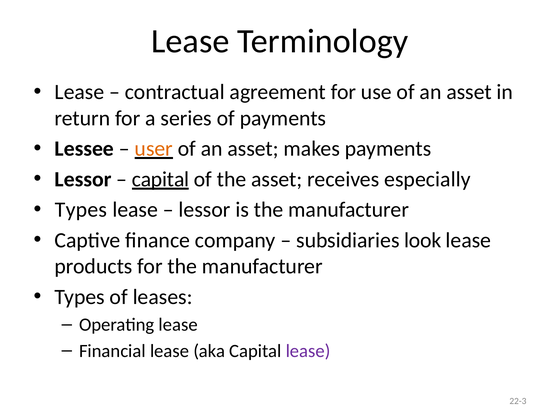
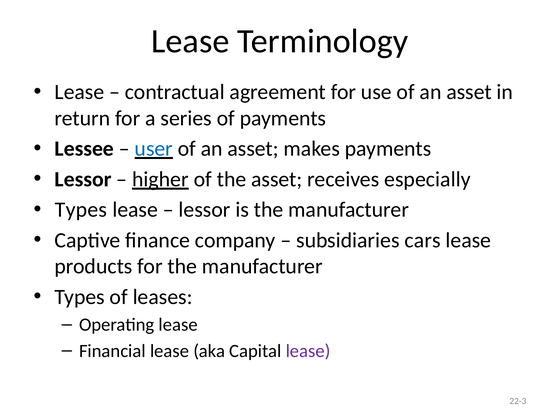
user colour: orange -> blue
capital at (161, 179): capital -> higher
look: look -> cars
